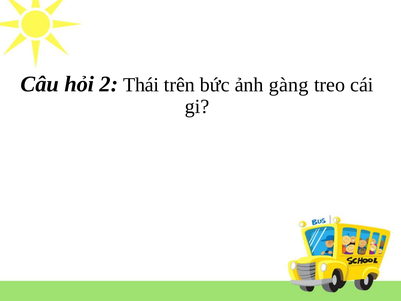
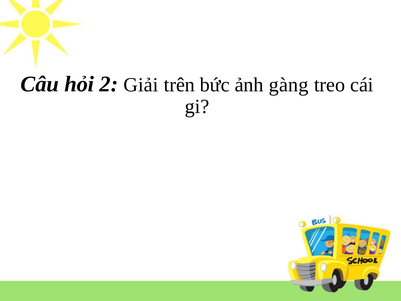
Thái: Thái -> Giải
